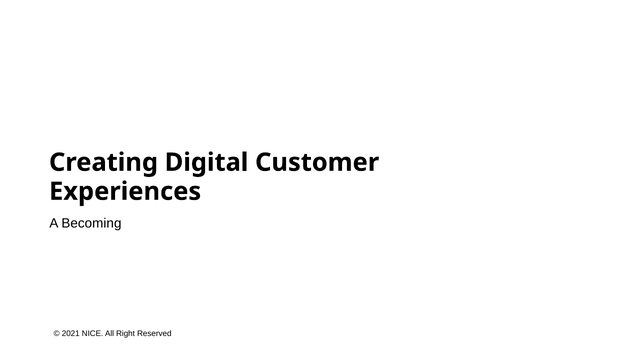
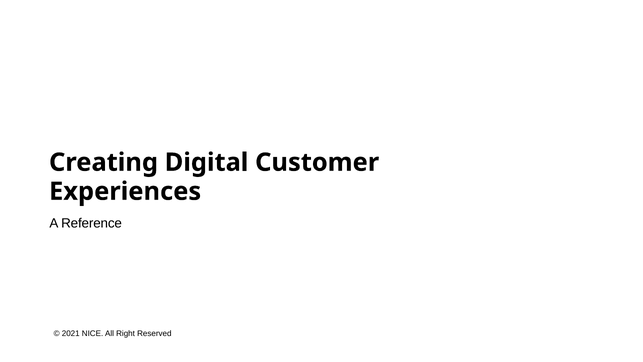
Becoming: Becoming -> Reference
